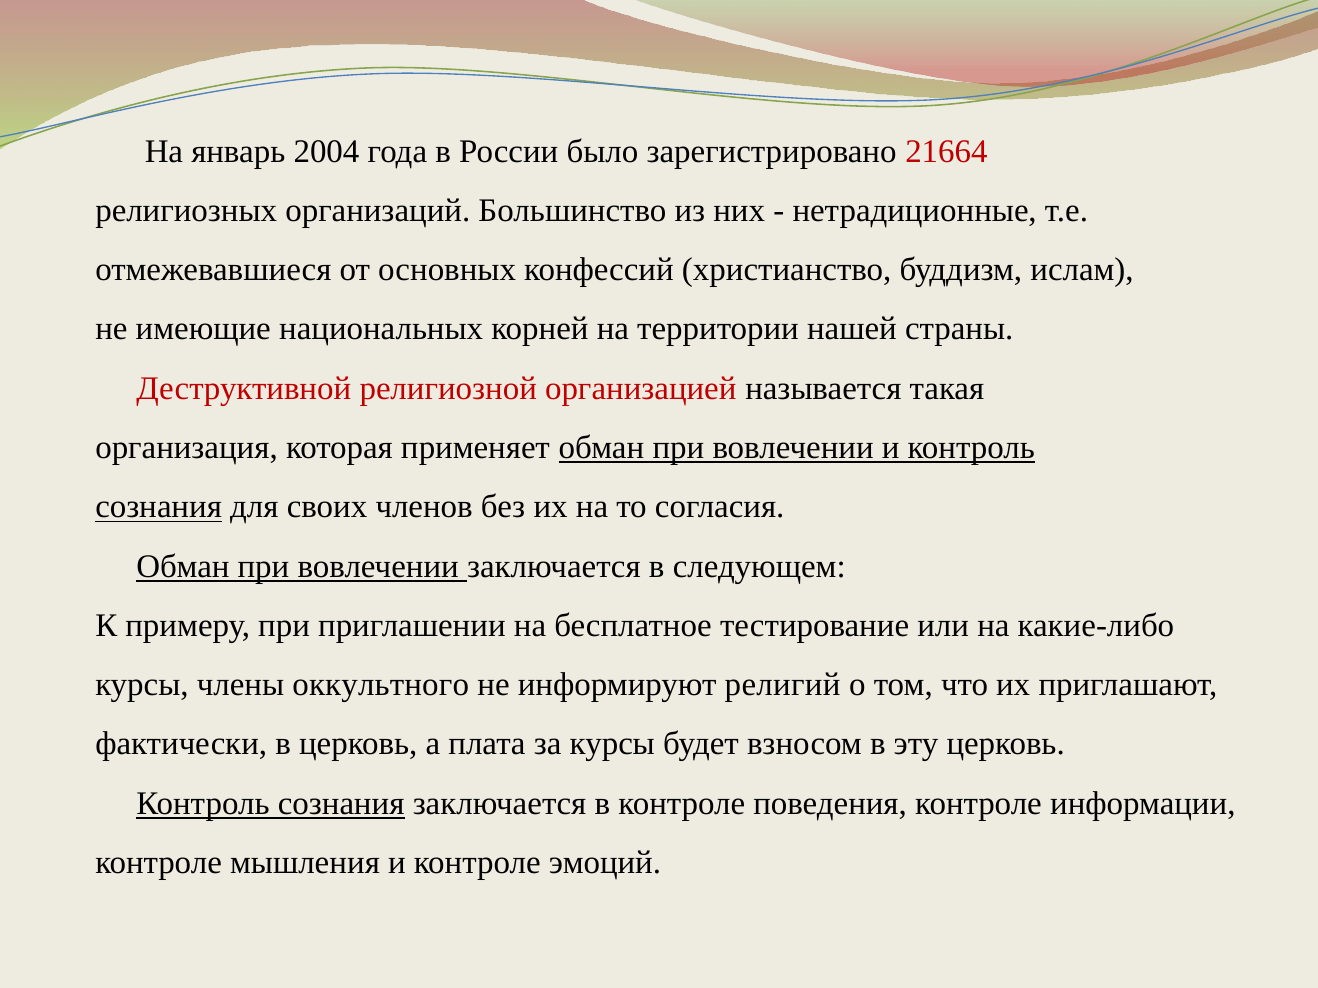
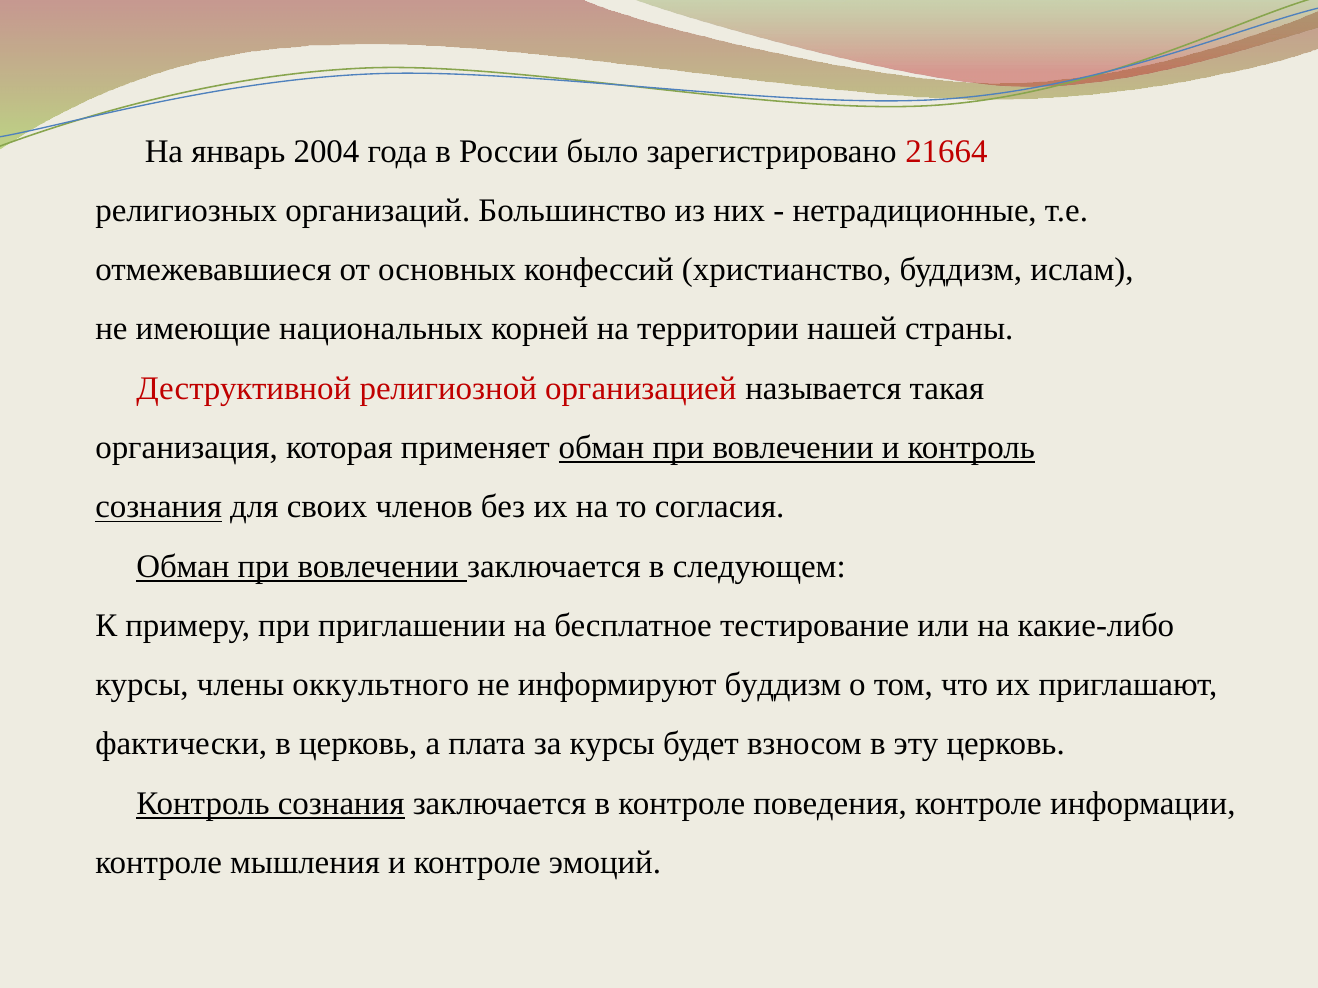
информируют религий: религий -> буддизм
